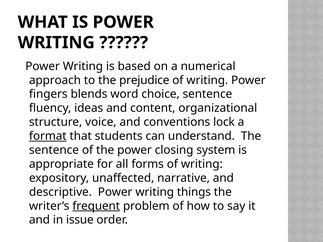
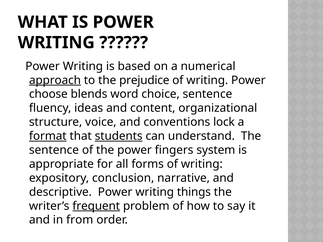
approach underline: none -> present
fingers: fingers -> choose
students underline: none -> present
closing: closing -> fingers
unaffected: unaffected -> conclusion
issue: issue -> from
